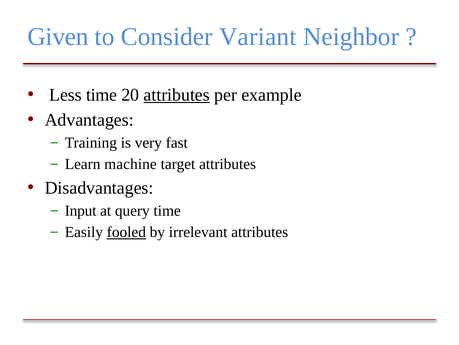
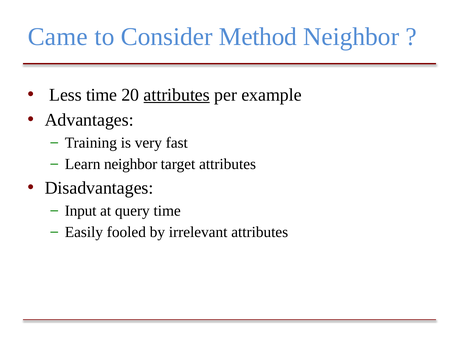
Given: Given -> Came
Variant: Variant -> Method
Learn machine: machine -> neighbor
fooled underline: present -> none
